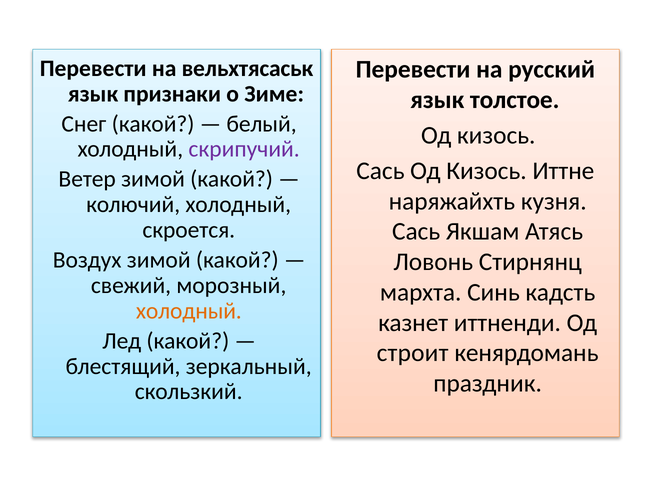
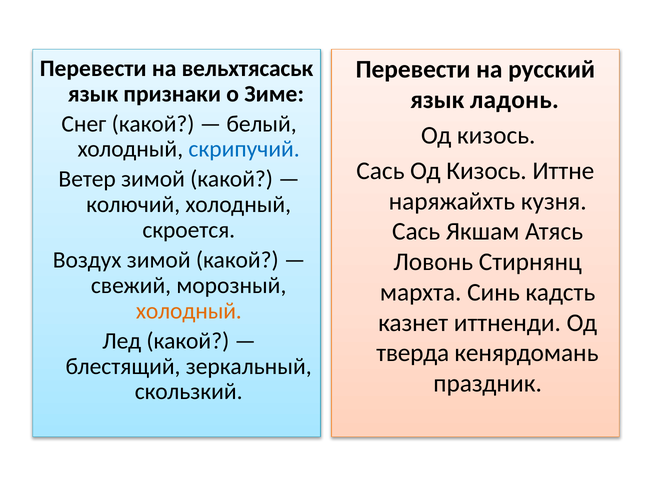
толстое: толстое -> ладонь
скрипучий colour: purple -> blue
строит: строит -> тверда
